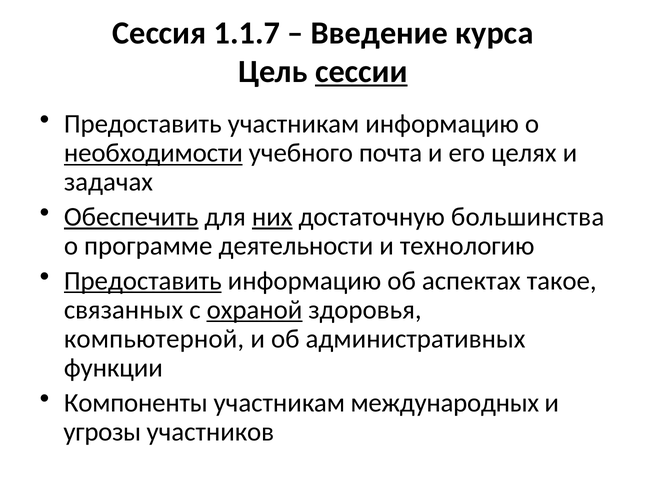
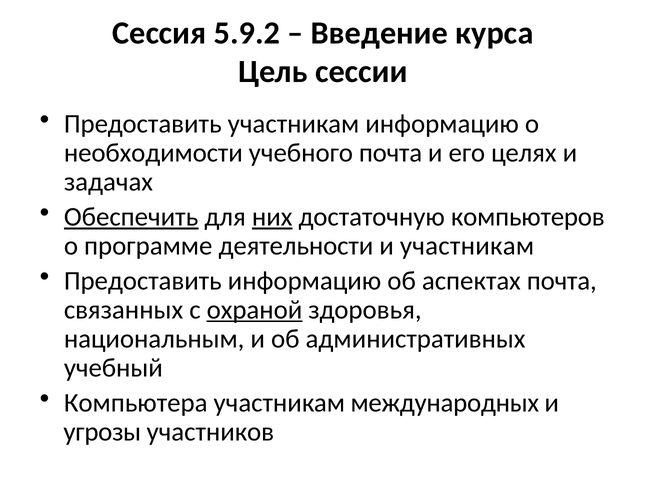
1.1.7: 1.1.7 -> 5.9.2
сессии underline: present -> none
необходимости underline: present -> none
большинства: большинства -> компьютеров
и технологию: технологию -> участникам
Предоставить at (143, 281) underline: present -> none
аспектах такое: такое -> почта
компьютерной: компьютерной -> национальным
функции: функции -> учебный
Компоненты: Компоненты -> Компьютера
